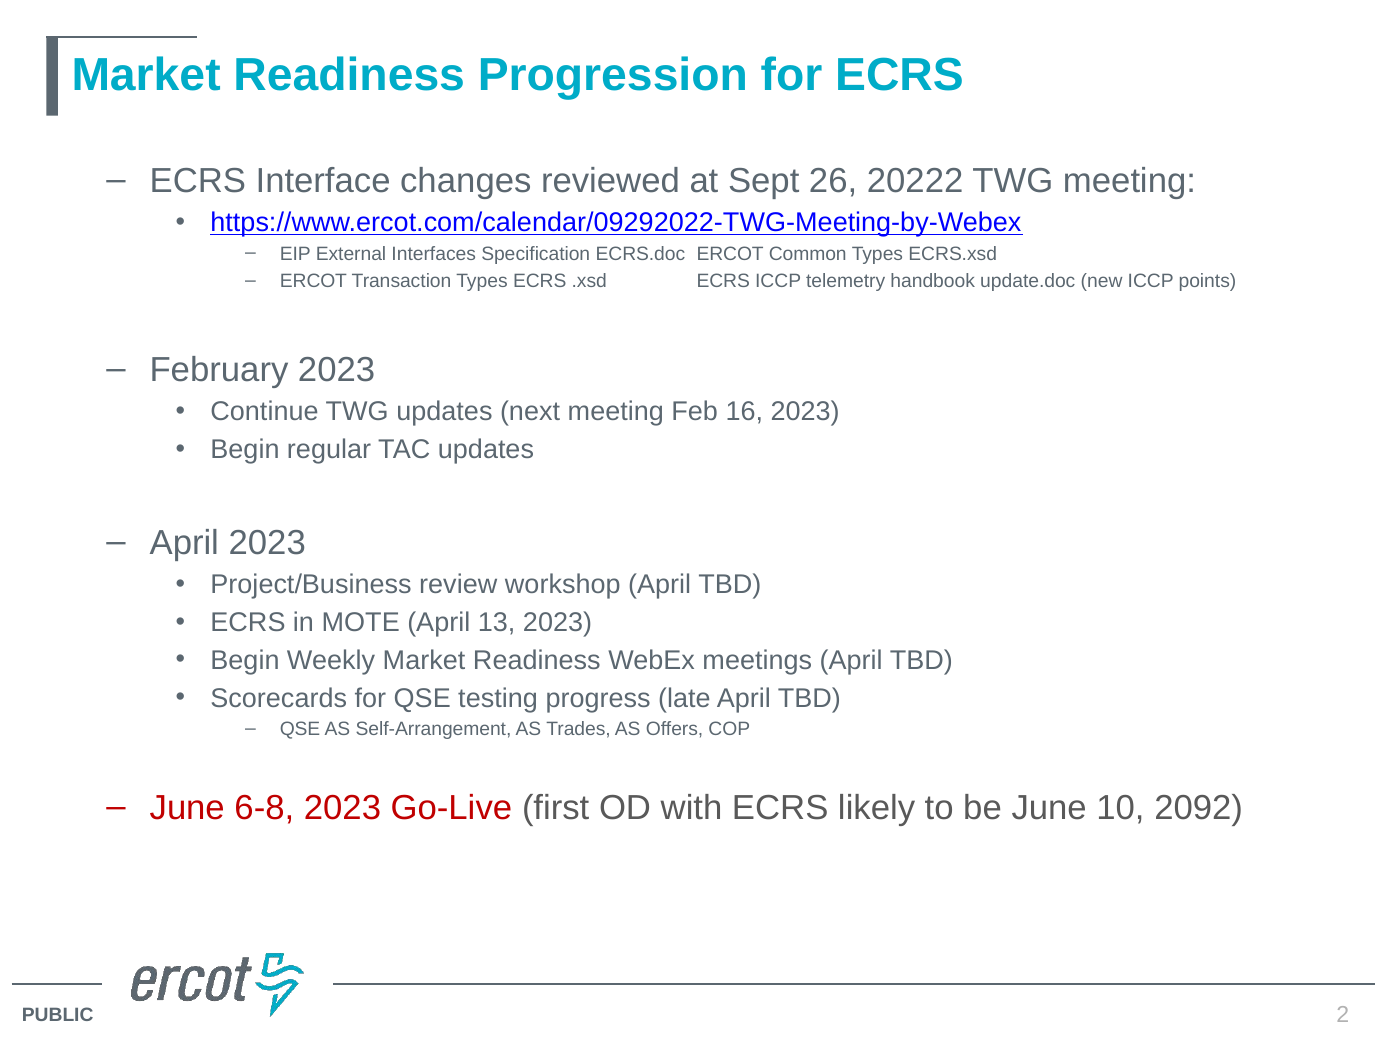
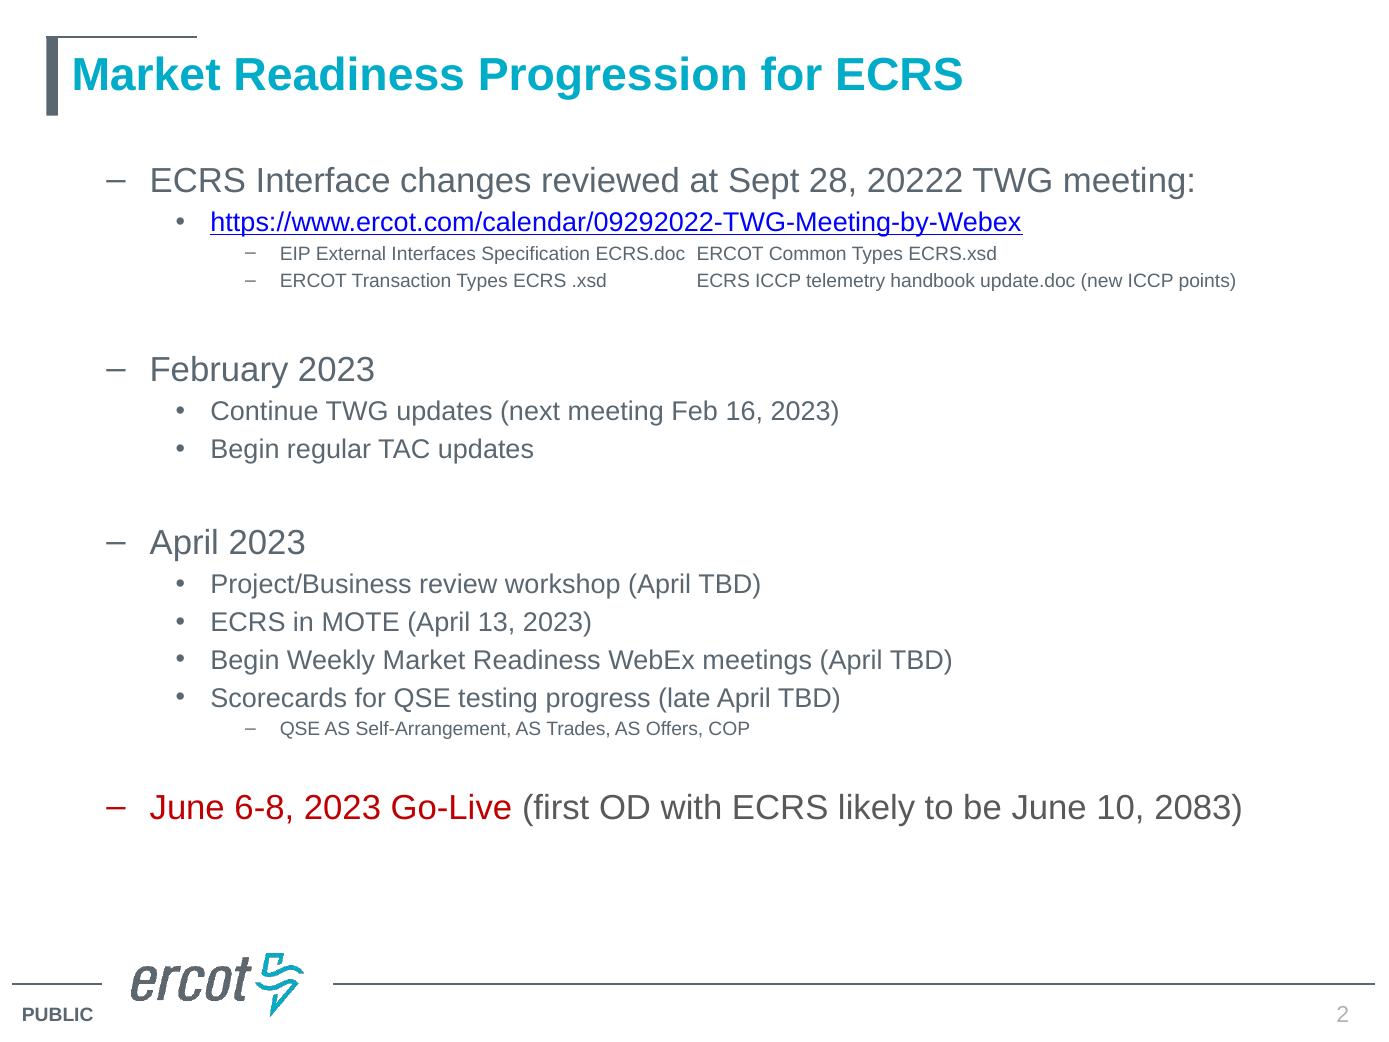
26: 26 -> 28
2092: 2092 -> 2083
